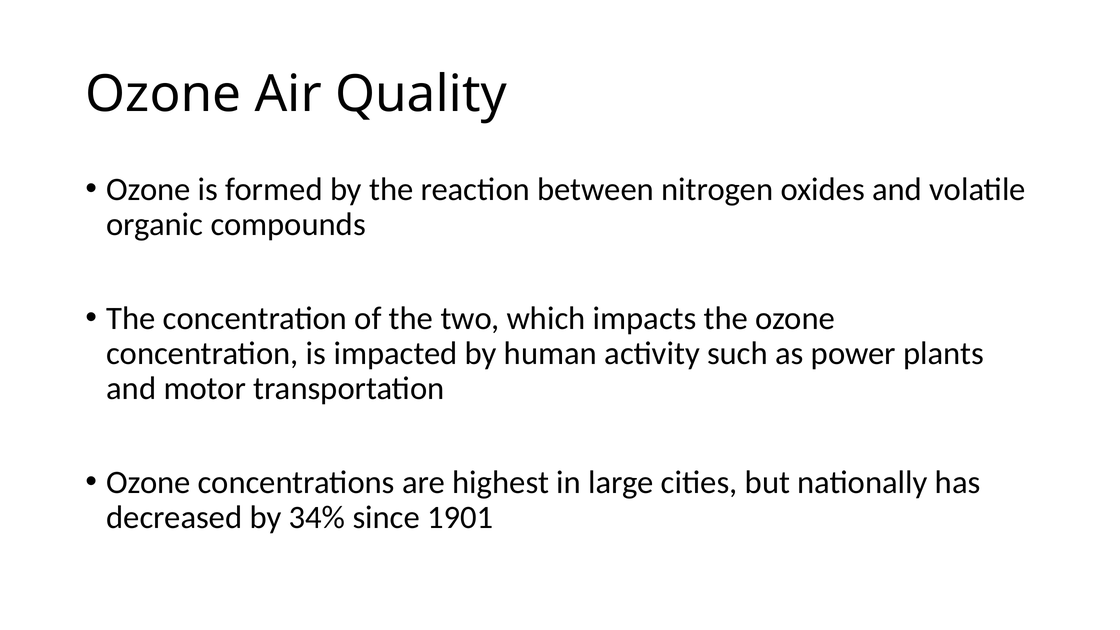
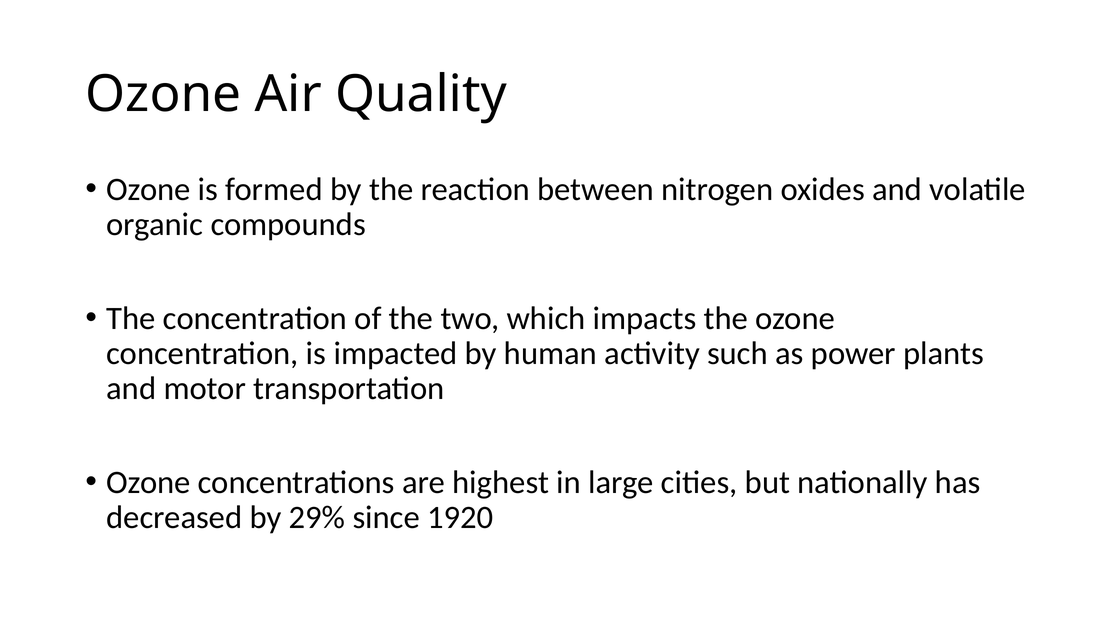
34%: 34% -> 29%
1901: 1901 -> 1920
